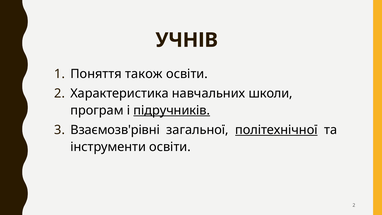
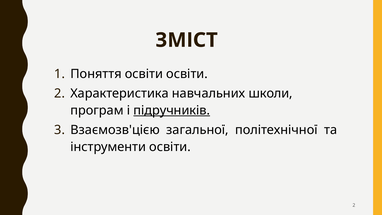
УЧНІВ: УЧНІВ -> ЗМІСТ
Поняття також: також -> освіти
Взаємозв'рівні: Взаємозв'рівні -> Взаємозв'цією
політехнічної underline: present -> none
